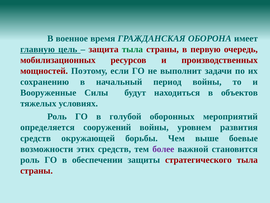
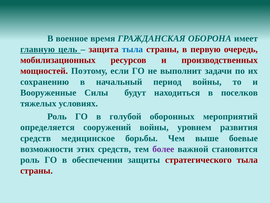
тыла at (132, 49) colour: green -> blue
объектов: объектов -> поселков
окружающей: окружающей -> медицинское
